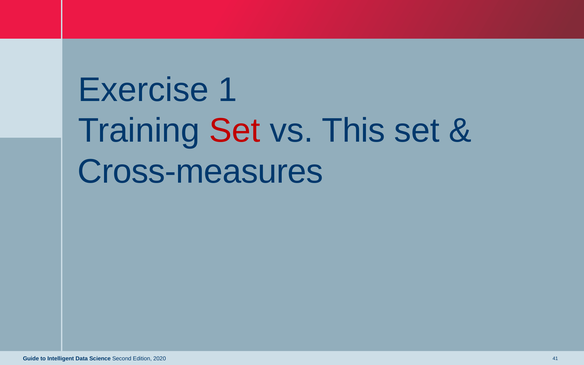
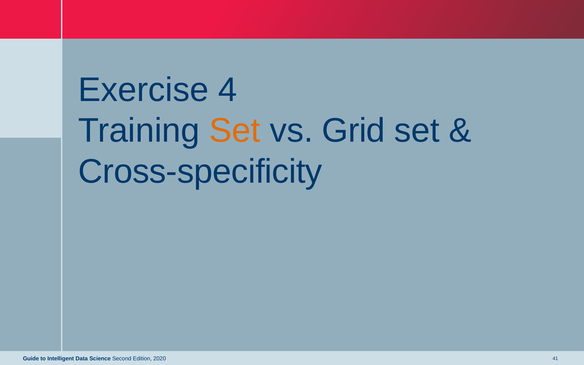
1: 1 -> 4
Set at (235, 131) colour: red -> orange
This: This -> Grid
Cross-measures: Cross-measures -> Cross-specificity
